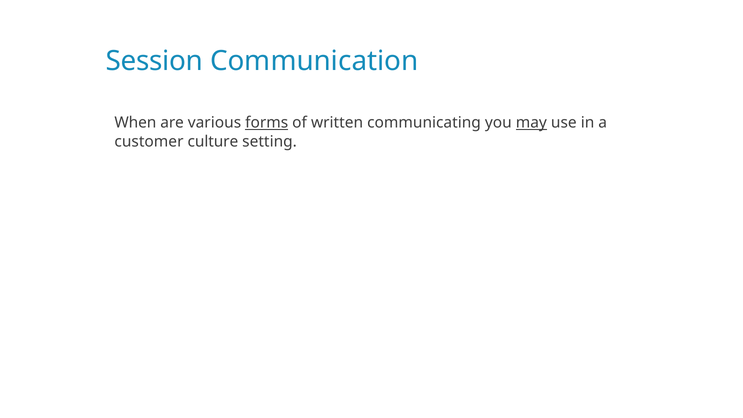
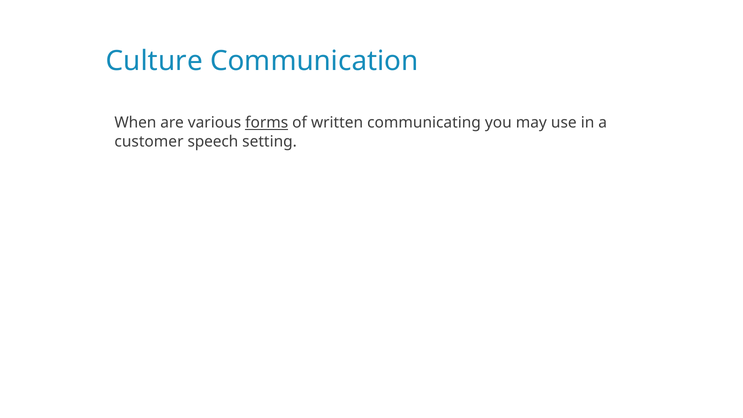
Session: Session -> Culture
may underline: present -> none
culture: culture -> speech
